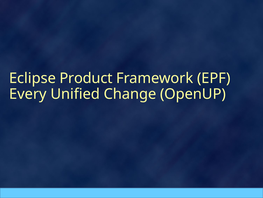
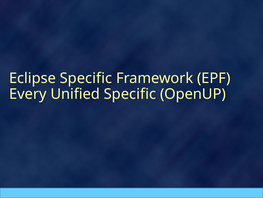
Eclipse Product: Product -> Specific
Unified Change: Change -> Specific
